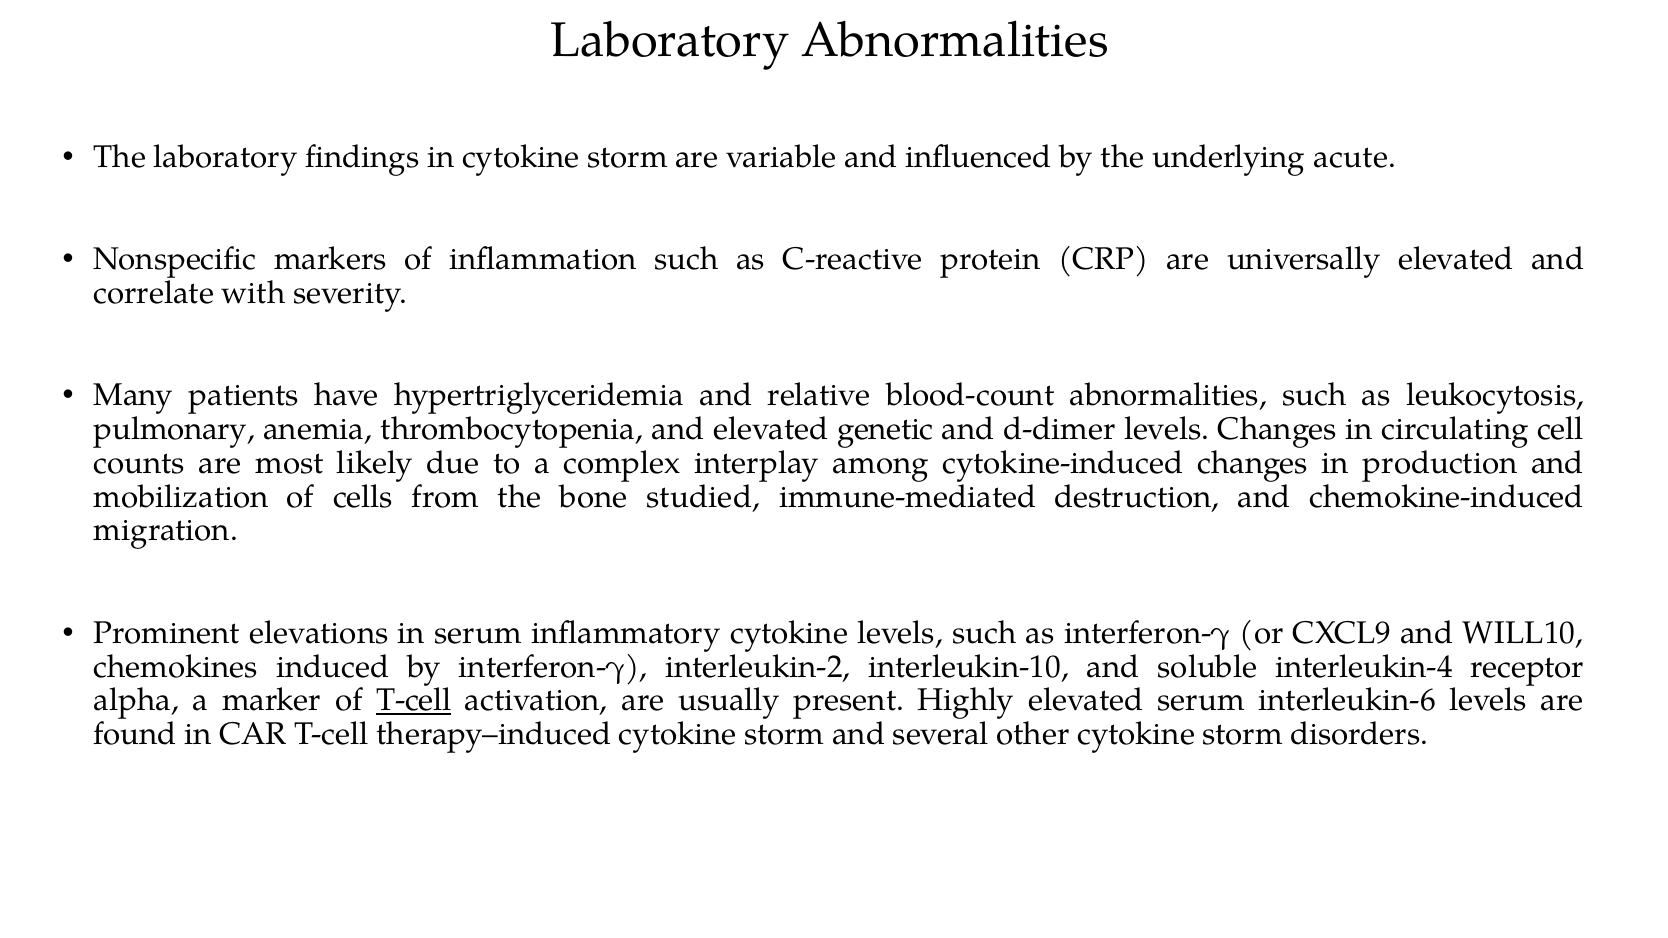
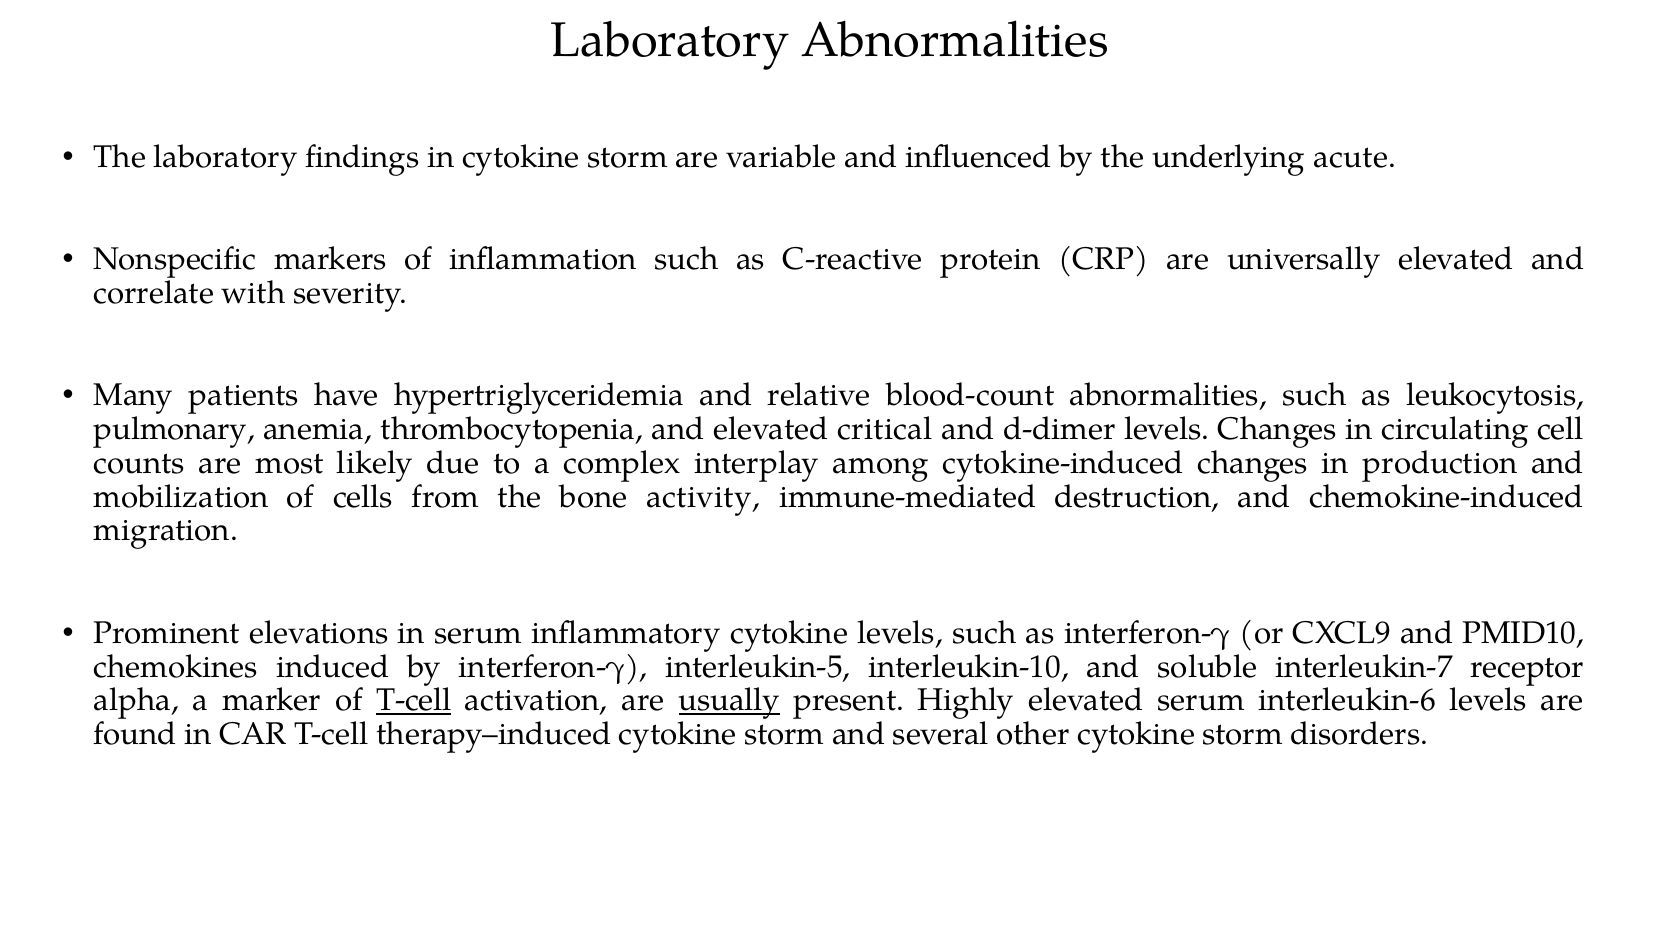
genetic: genetic -> critical
studied: studied -> activity
WILL10: WILL10 -> PMID10
interleukin-2: interleukin-2 -> interleukin-5
interleukin-4: interleukin-4 -> interleukin-7
usually underline: none -> present
